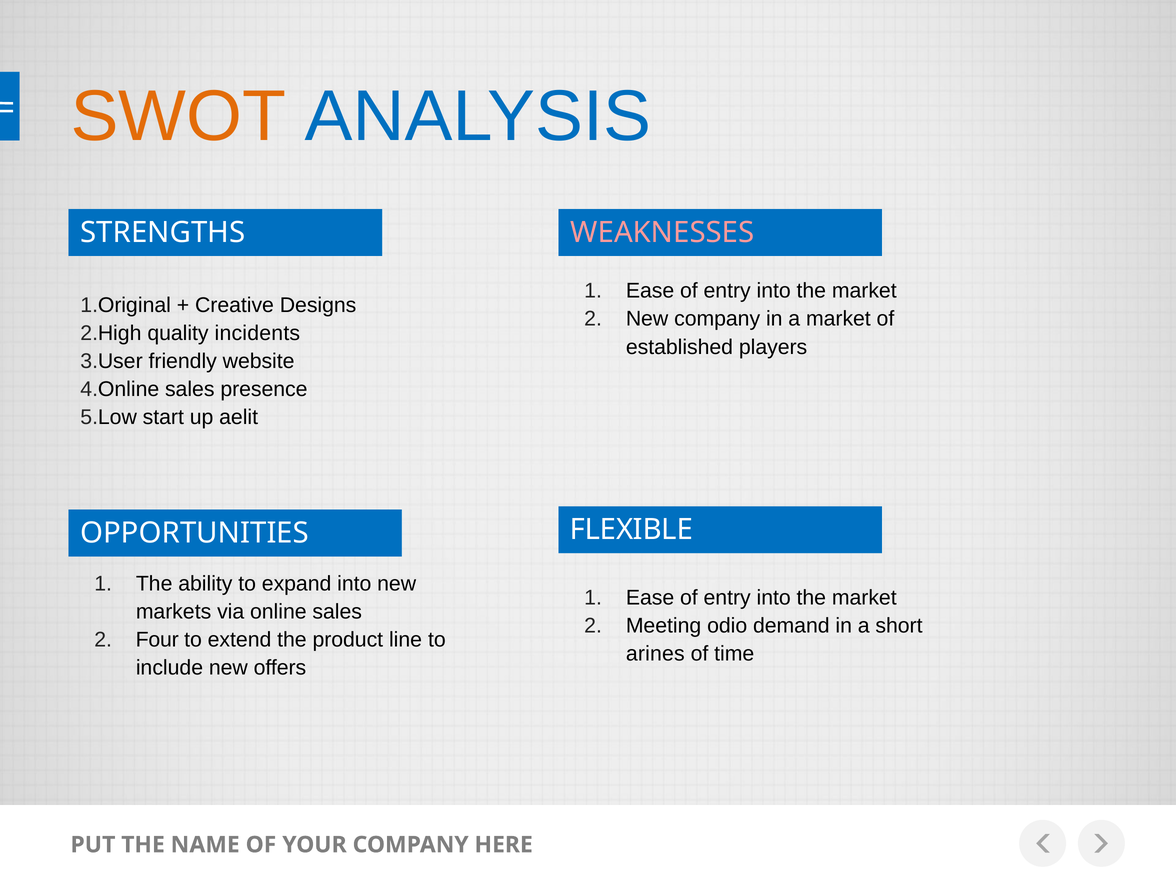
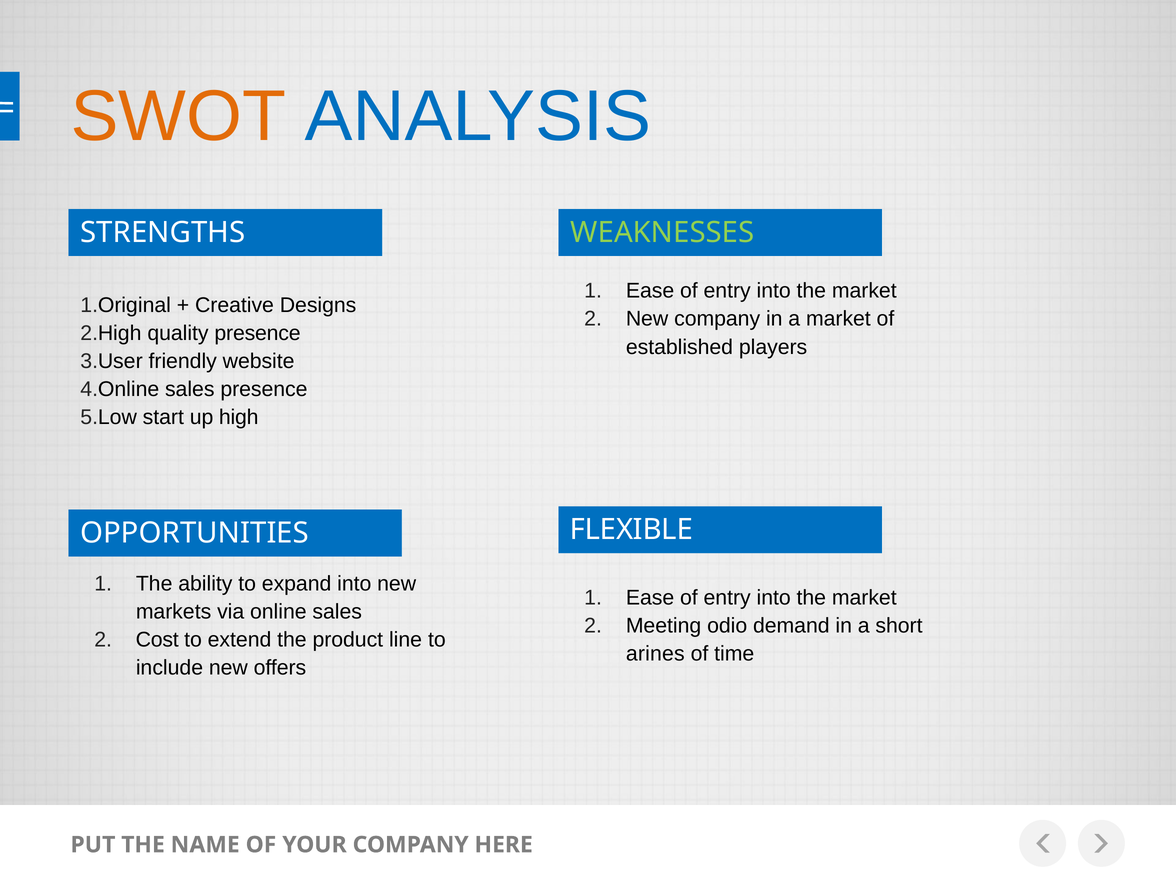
WEAKNESSES colour: pink -> light green
quality incidents: incidents -> presence
aelit: aelit -> high
Four: Four -> Cost
